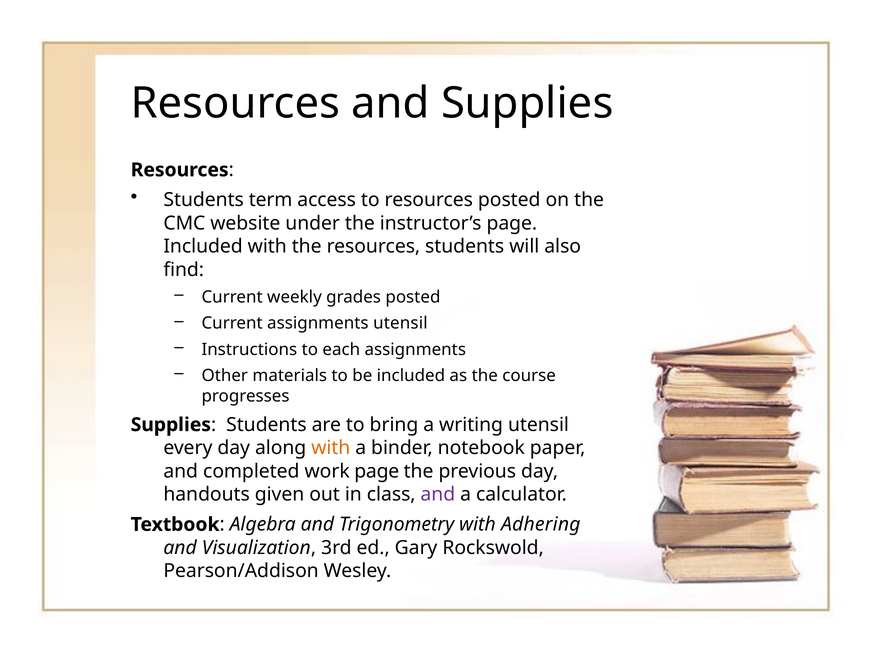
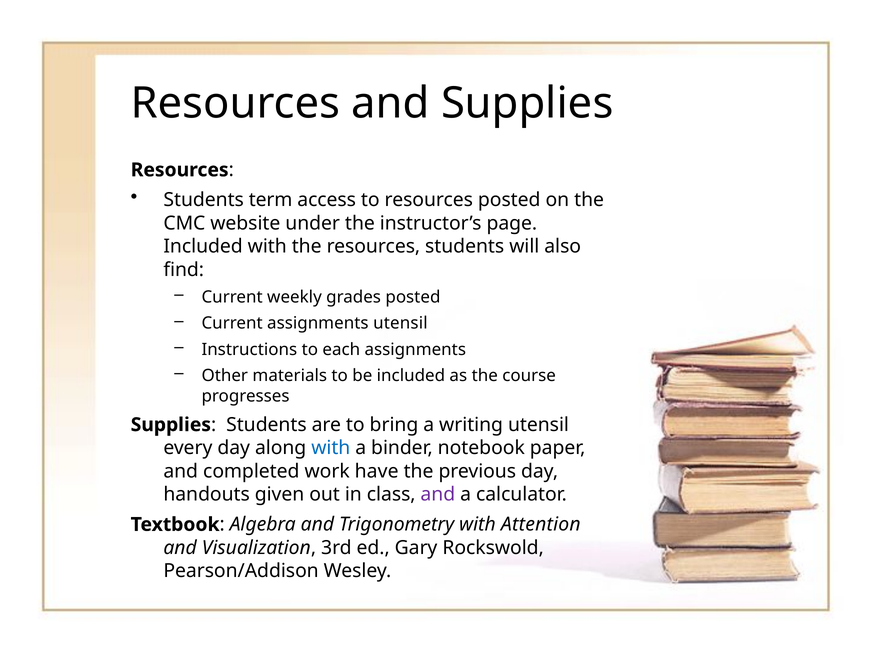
with at (331, 448) colour: orange -> blue
work page: page -> have
Adhering: Adhering -> Attention
